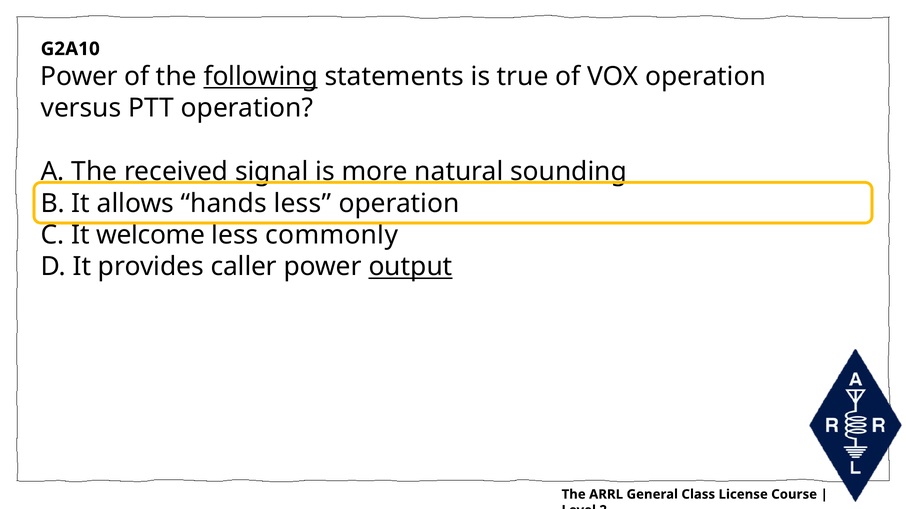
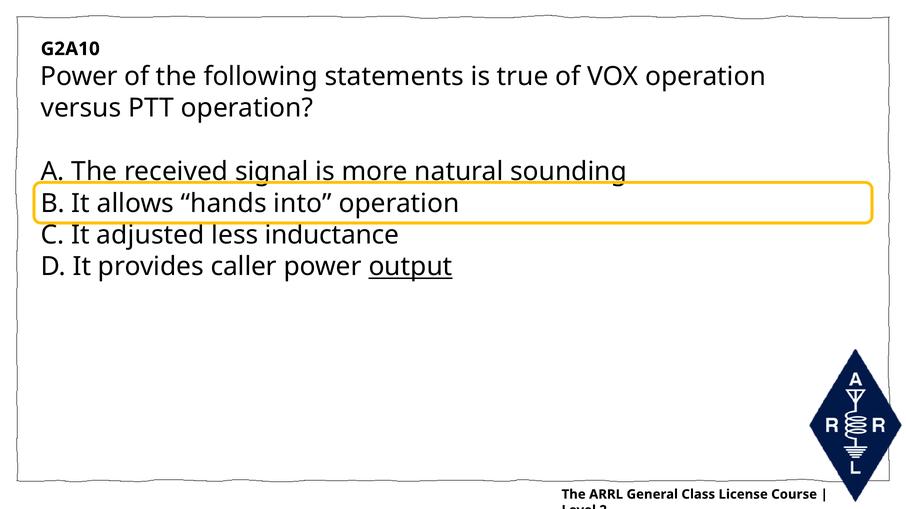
following underline: present -> none
hands less: less -> into
welcome: welcome -> adjusted
commonly: commonly -> inductance
